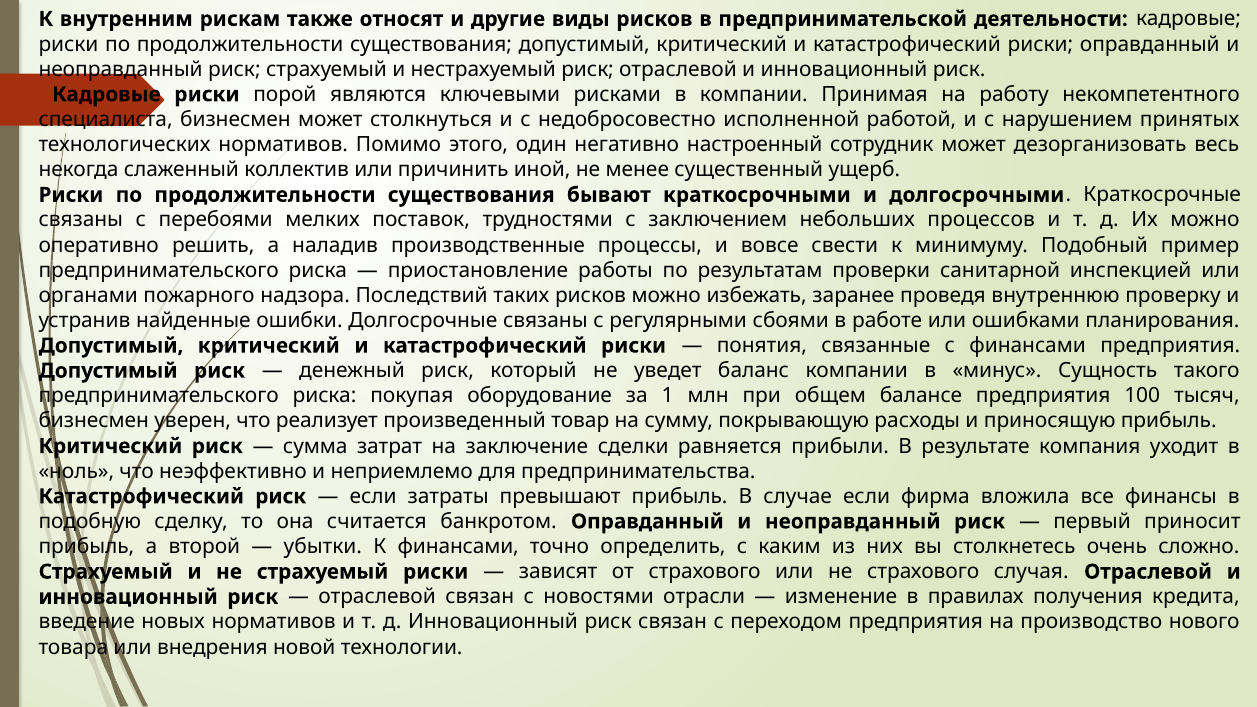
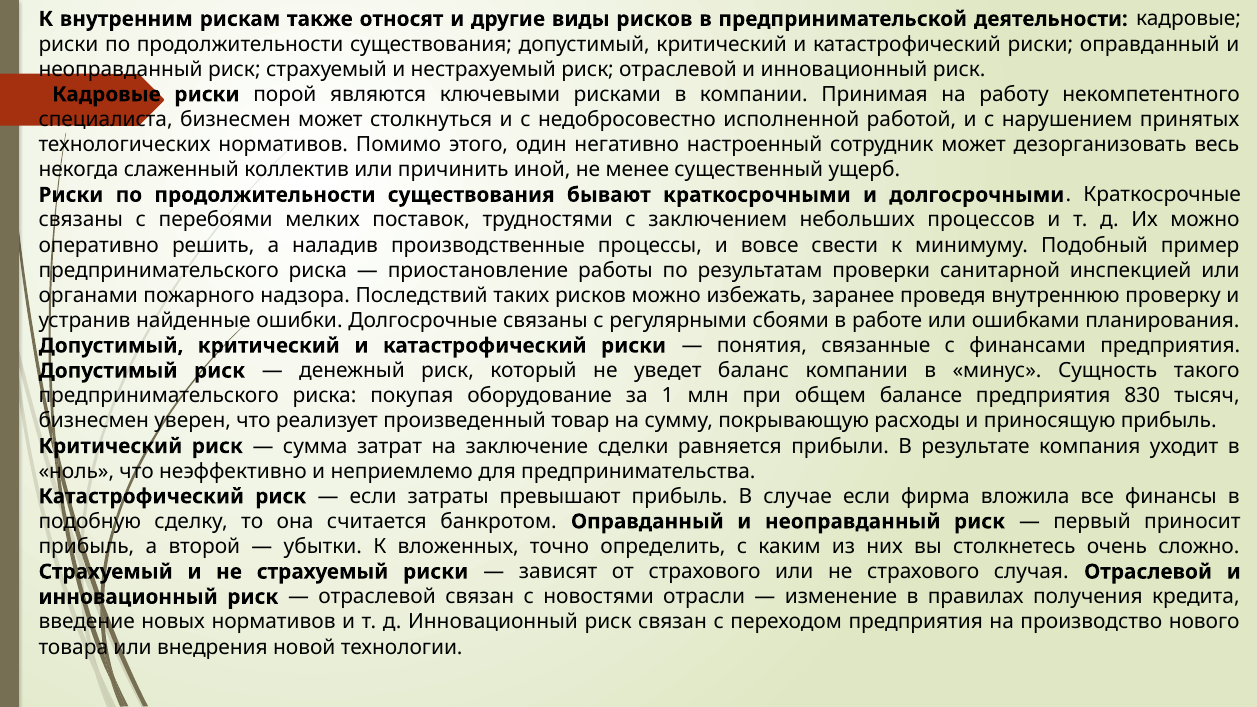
100: 100 -> 830
К финансами: финансами -> вложенных
